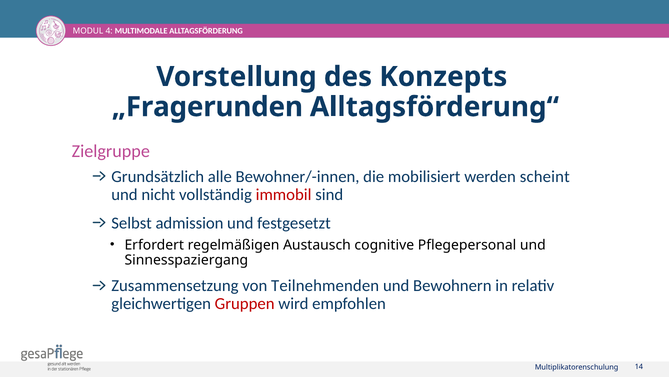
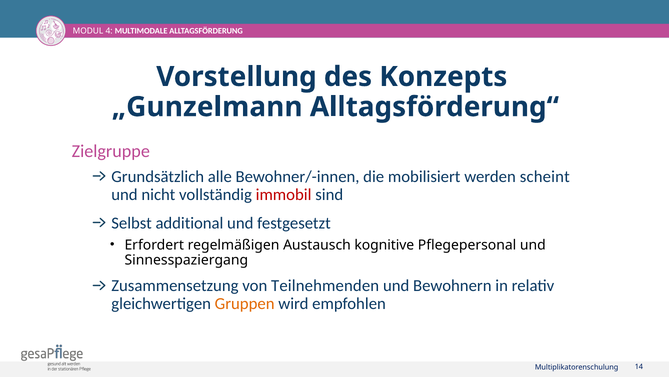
„Fragerunden: „Fragerunden -> „Gunzelmann
admission: admission -> additional
cognitive: cognitive -> kognitive
Gruppen colour: red -> orange
